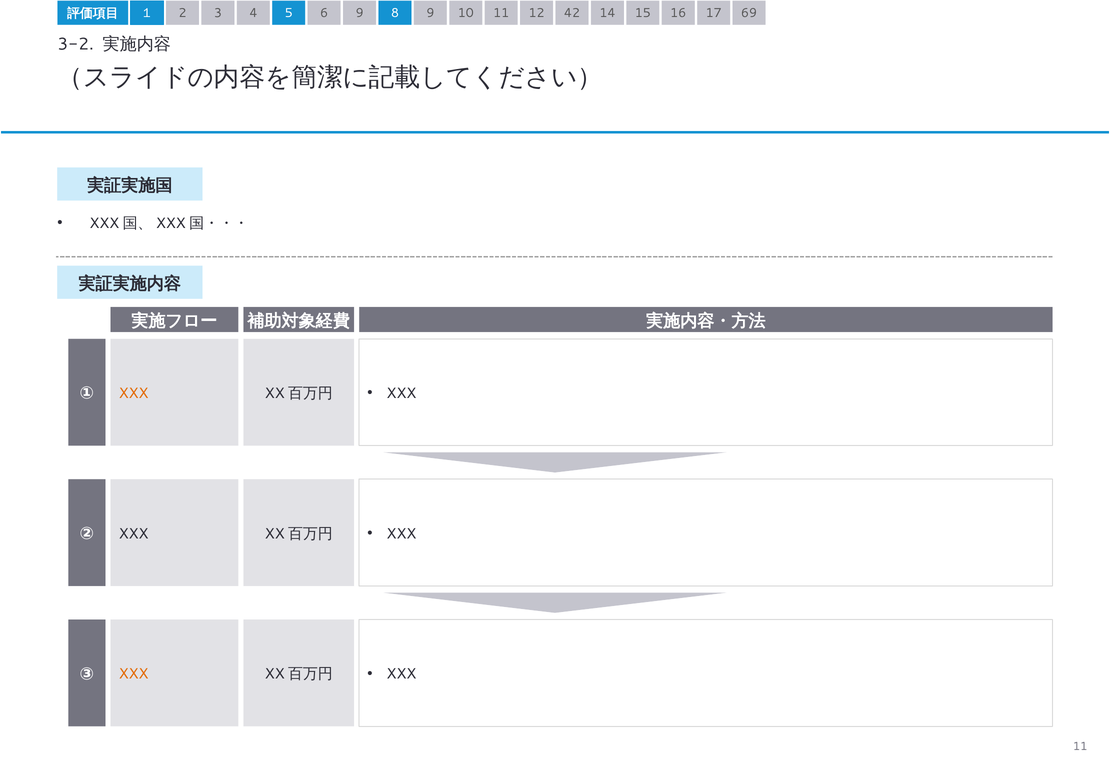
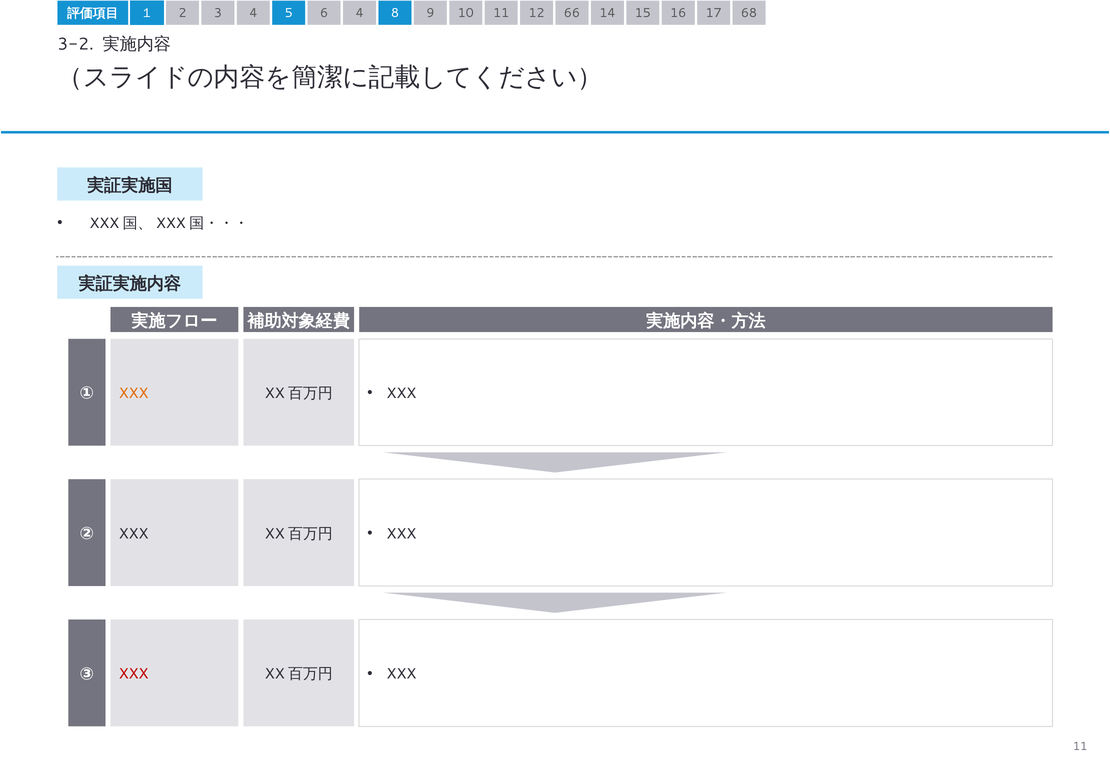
6 9: 9 -> 4
42: 42 -> 66
69: 69 -> 68
XXX at (134, 674) colour: orange -> red
